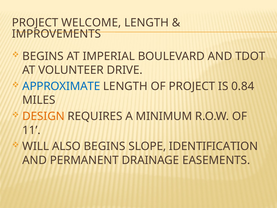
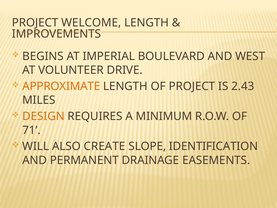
TDOT: TDOT -> WEST
APPROXIMATE colour: blue -> orange
0.84: 0.84 -> 2.43
11: 11 -> 71
ALSO BEGINS: BEGINS -> CREATE
